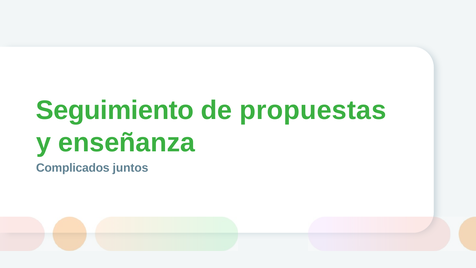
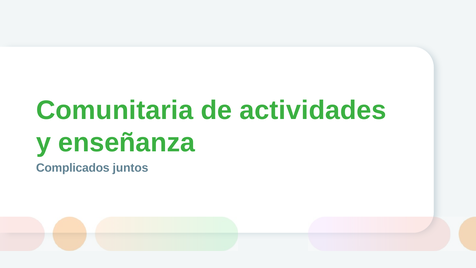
Seguimiento: Seguimiento -> Comunitaria
propuestas: propuestas -> actividades
